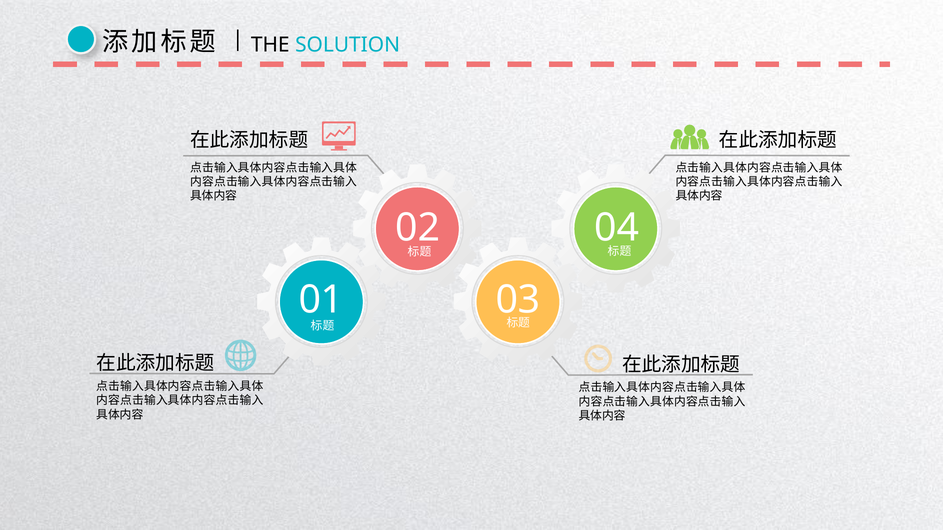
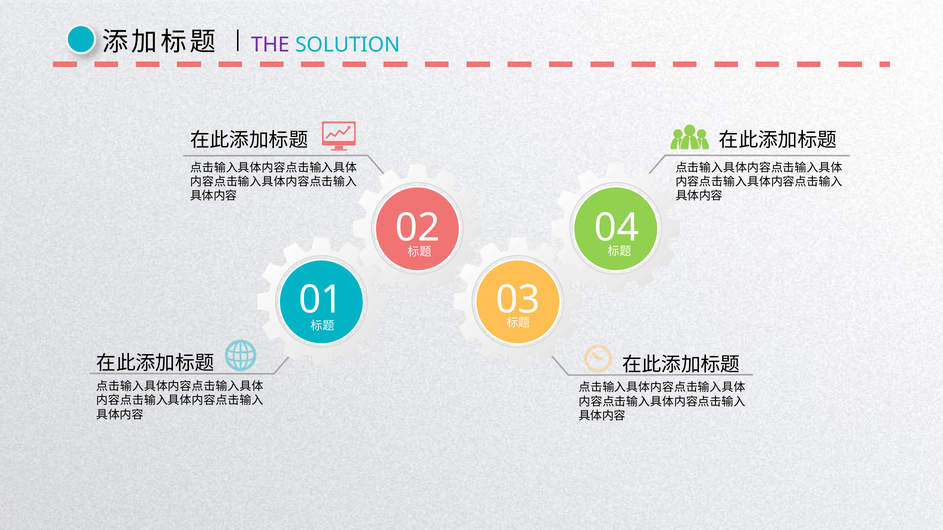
THE colour: black -> purple
